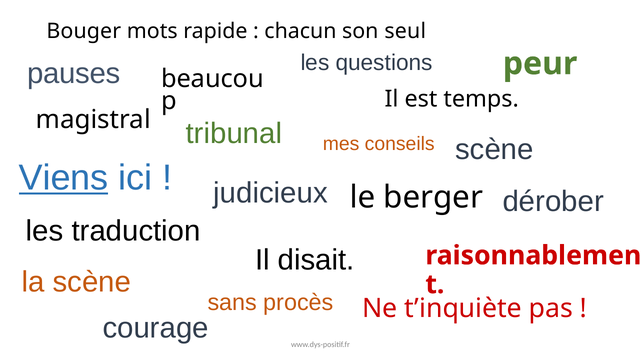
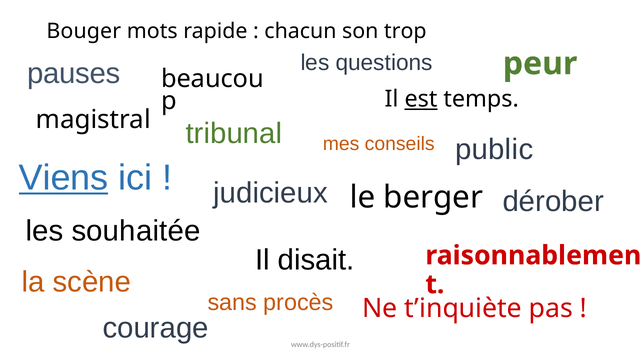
seul: seul -> trop
est underline: none -> present
scène at (494, 149): scène -> public
traduction: traduction -> souhaitée
